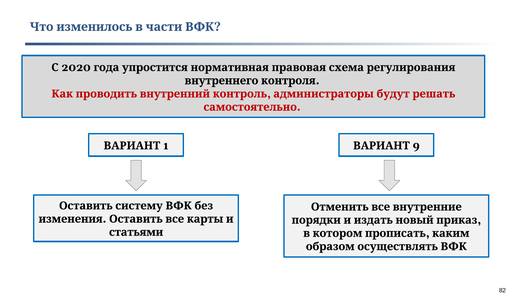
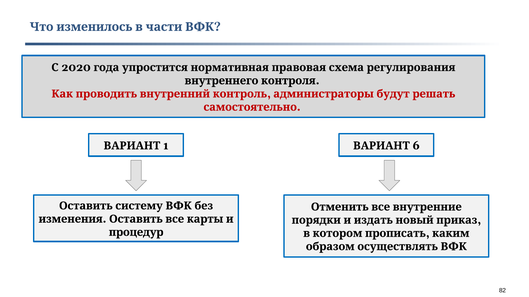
9: 9 -> 6
статьями: статьями -> процедур
